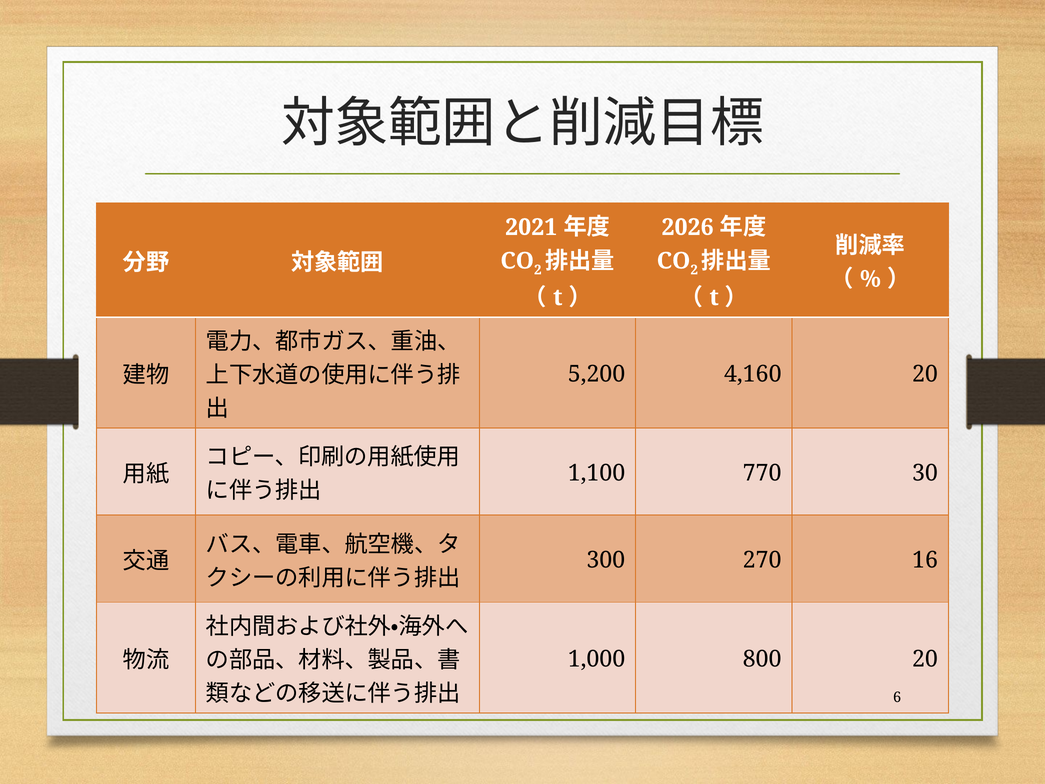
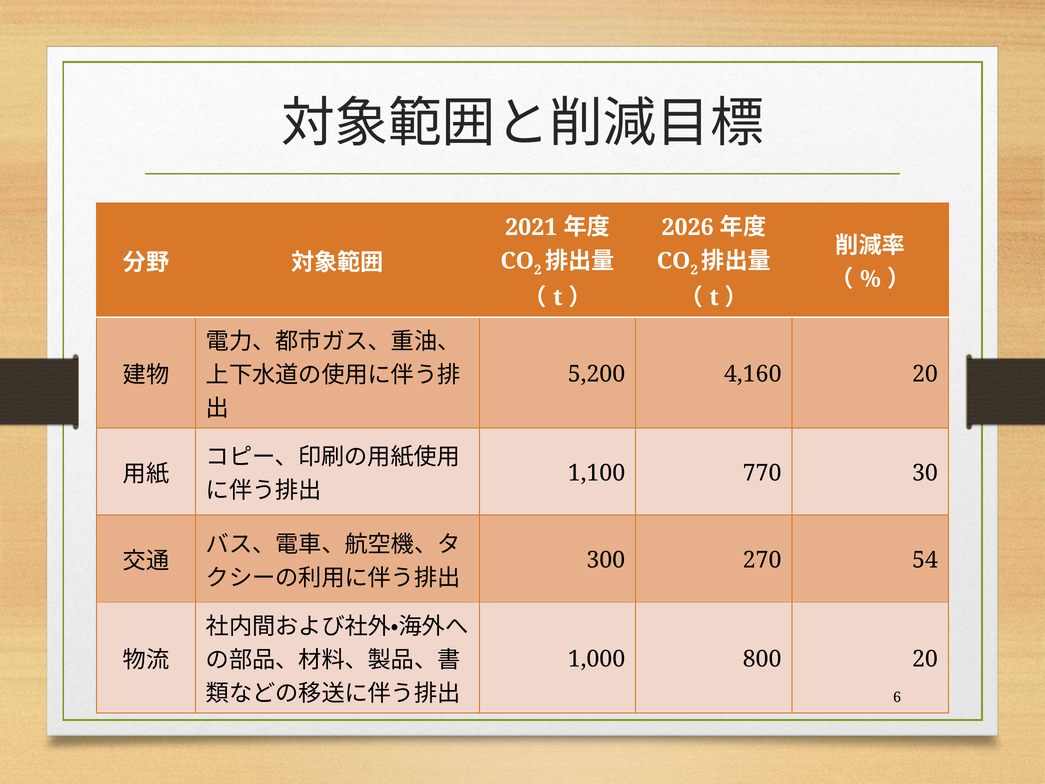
16: 16 -> 54
